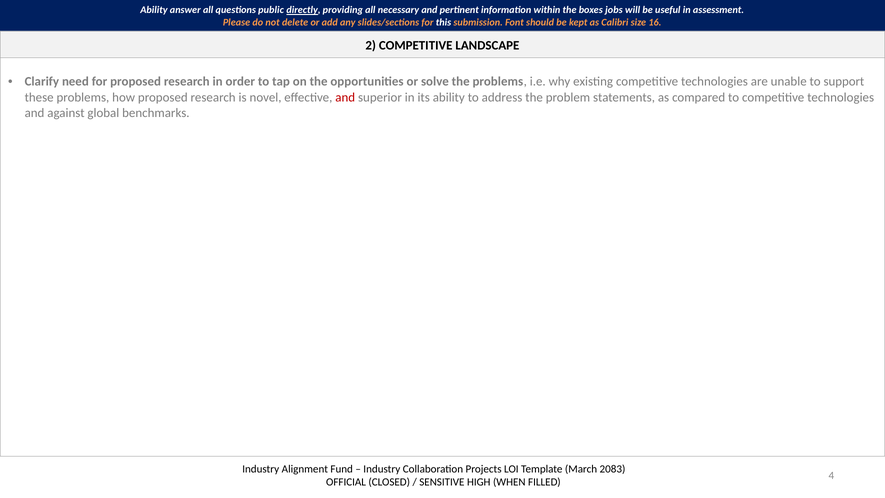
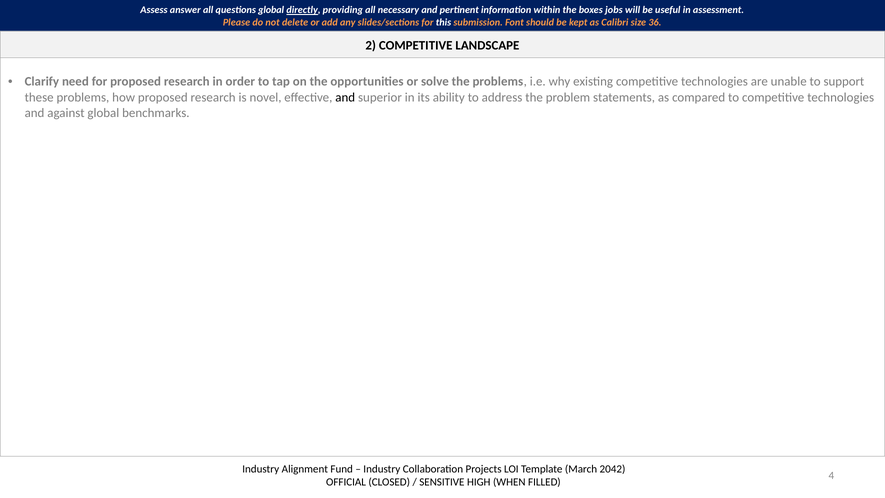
Ability at (154, 10): Ability -> Assess
questions public: public -> global
16: 16 -> 36
and at (345, 97) colour: red -> black
2083: 2083 -> 2042
